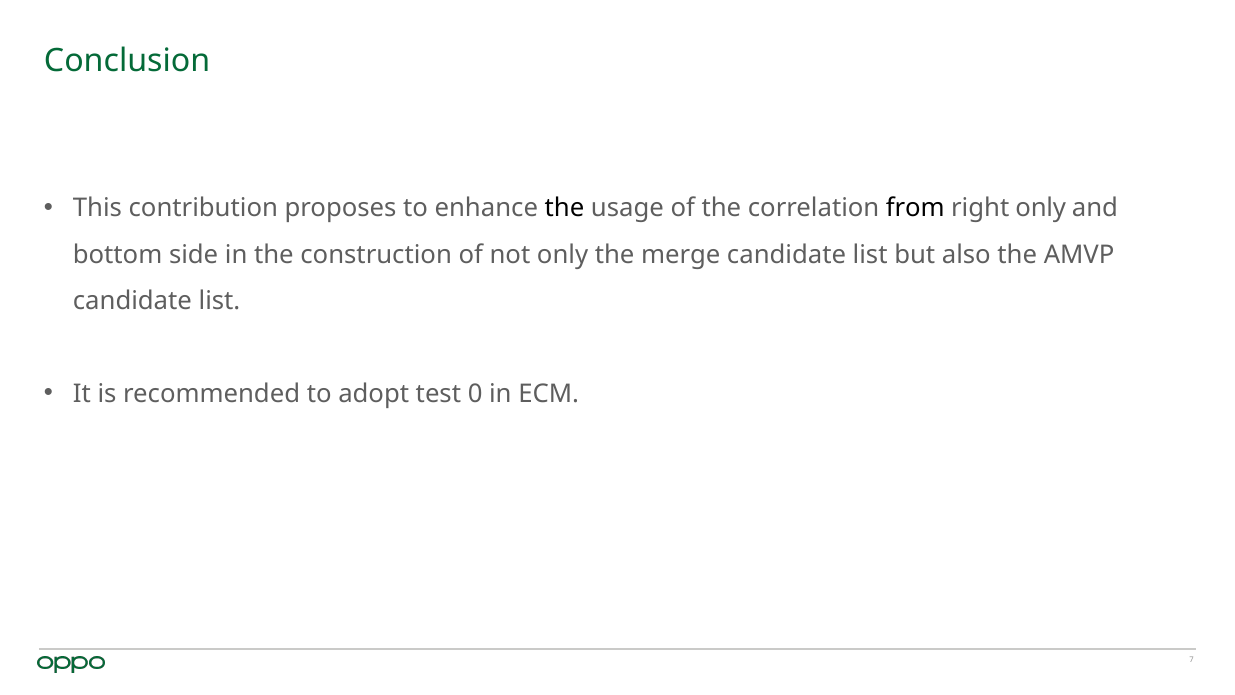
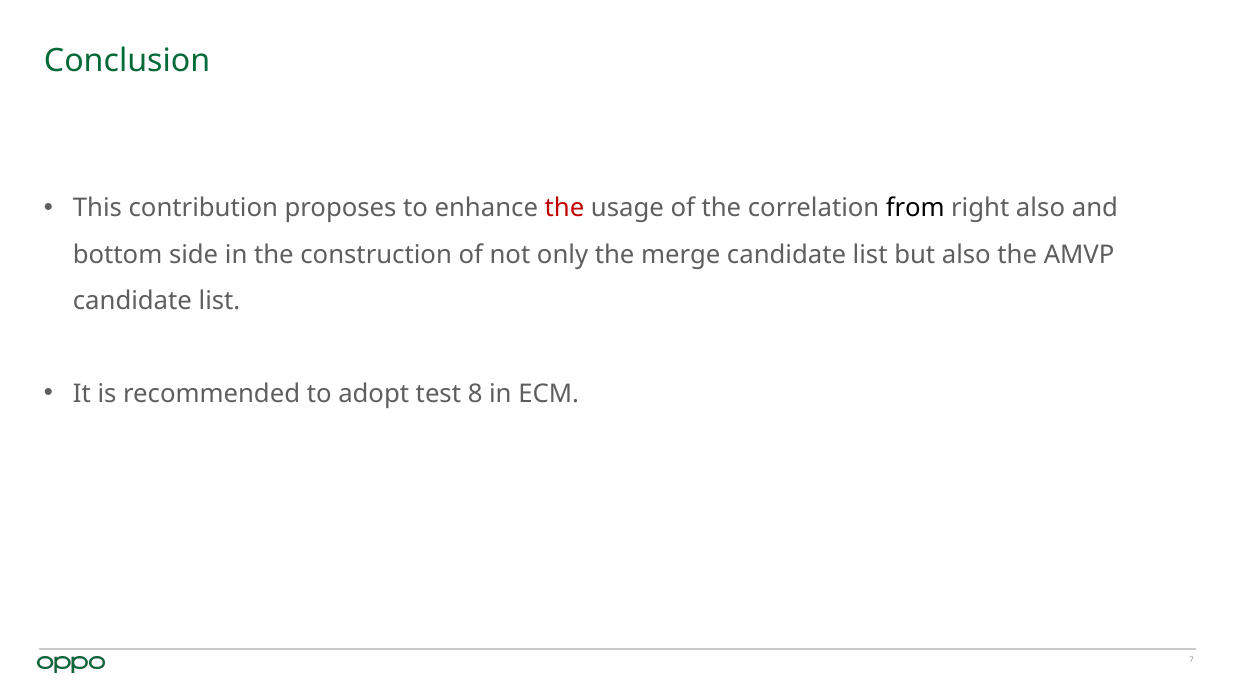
the at (564, 208) colour: black -> red
right only: only -> also
0: 0 -> 8
